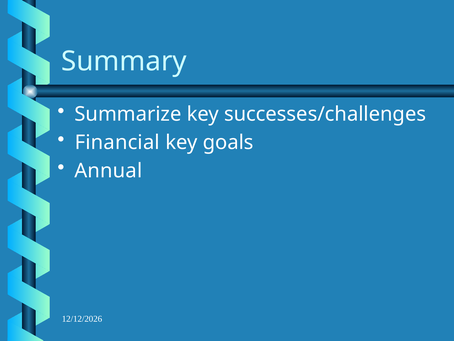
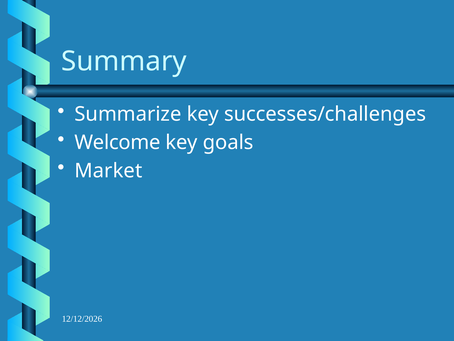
Financial: Financial -> Welcome
Annual: Annual -> Market
